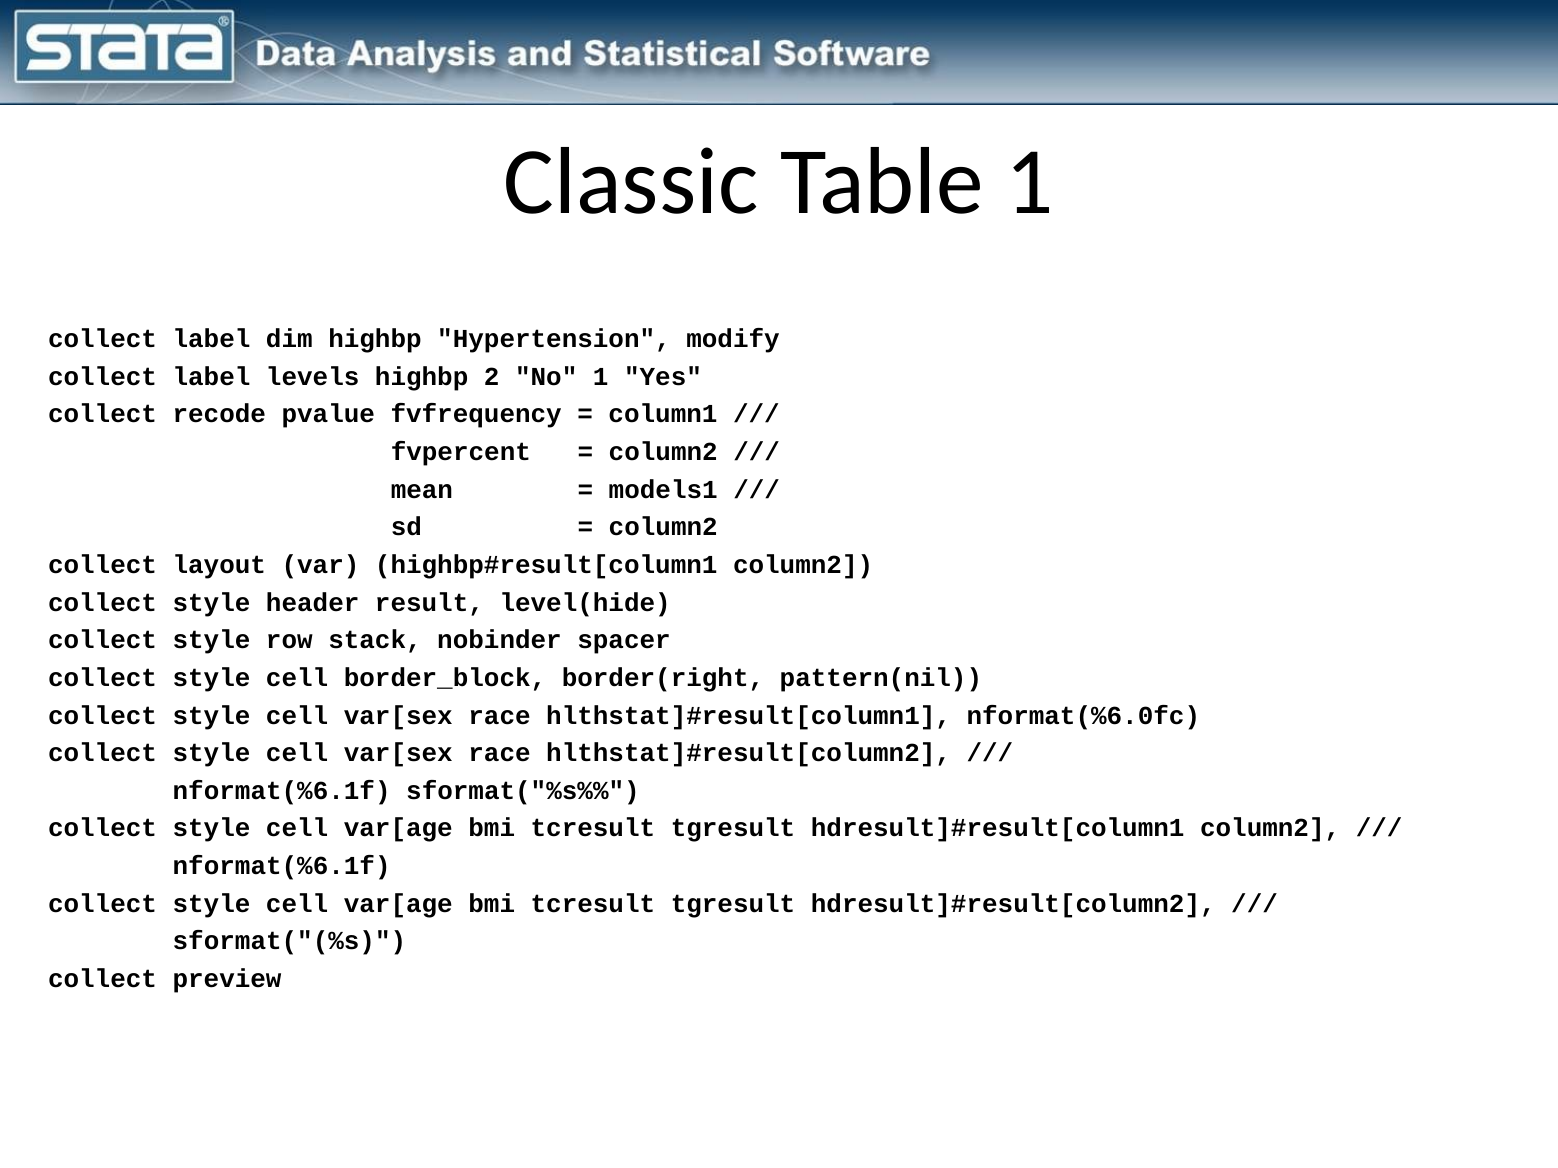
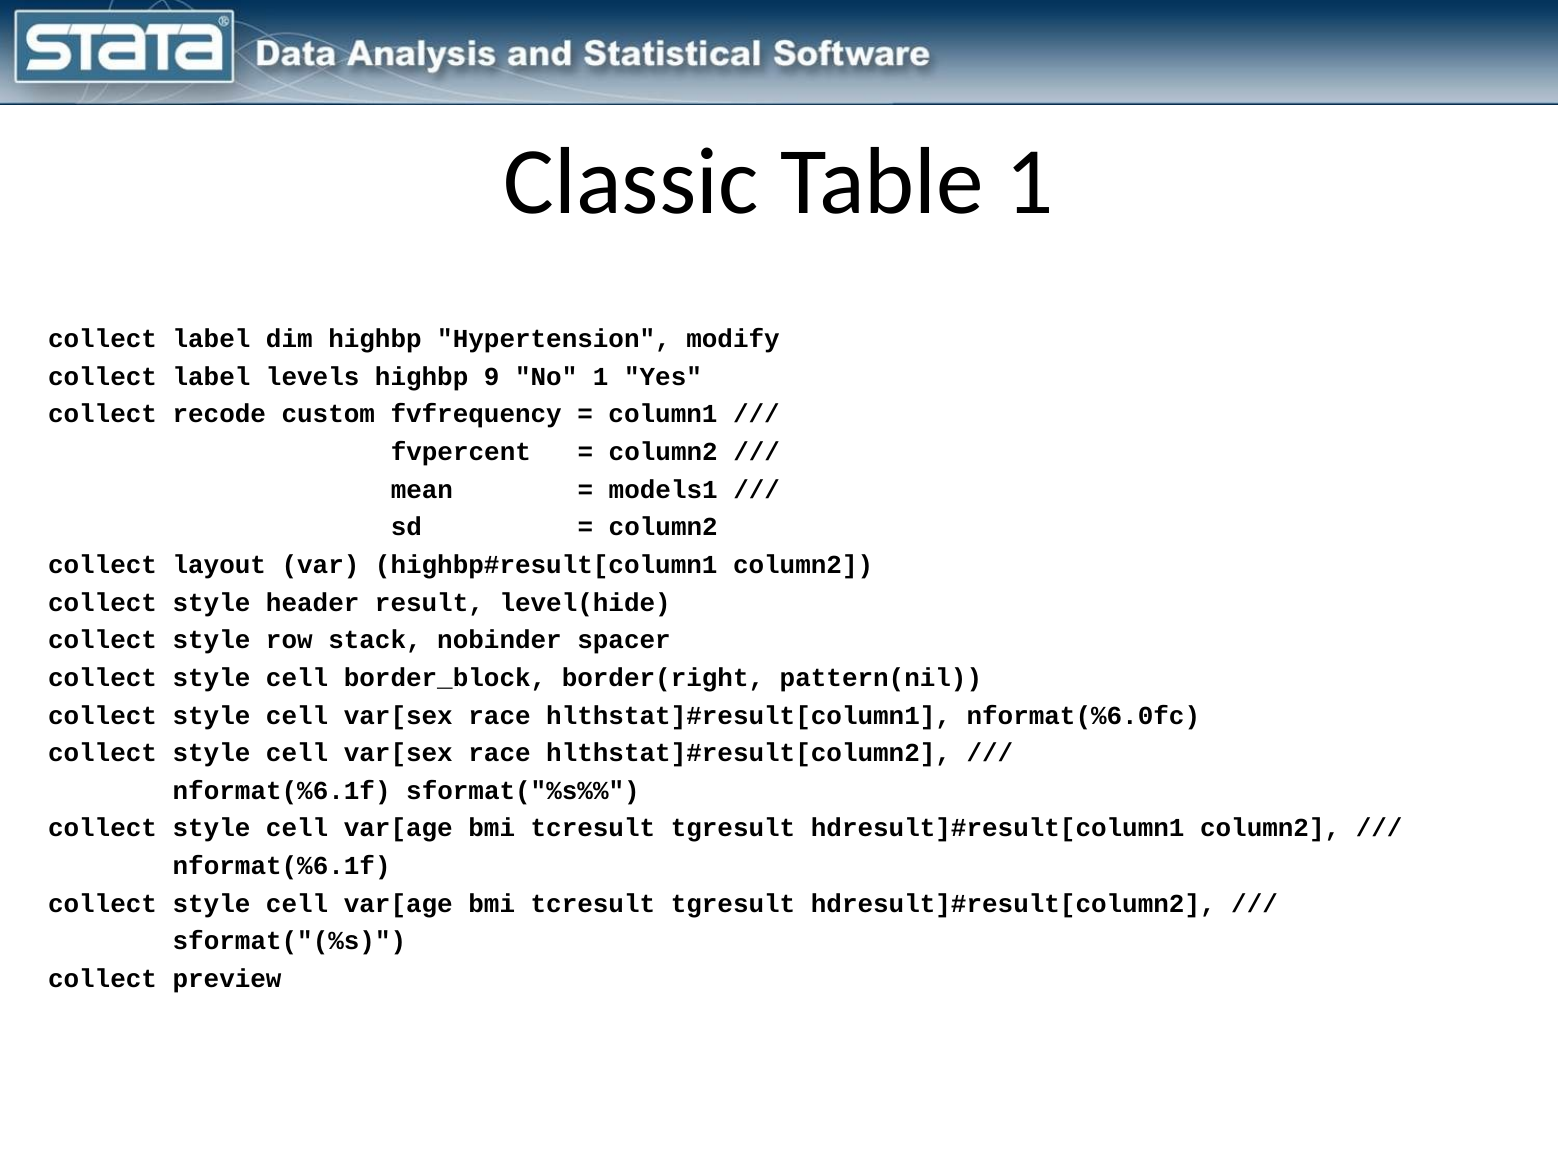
2: 2 -> 9
pvalue: pvalue -> custom
